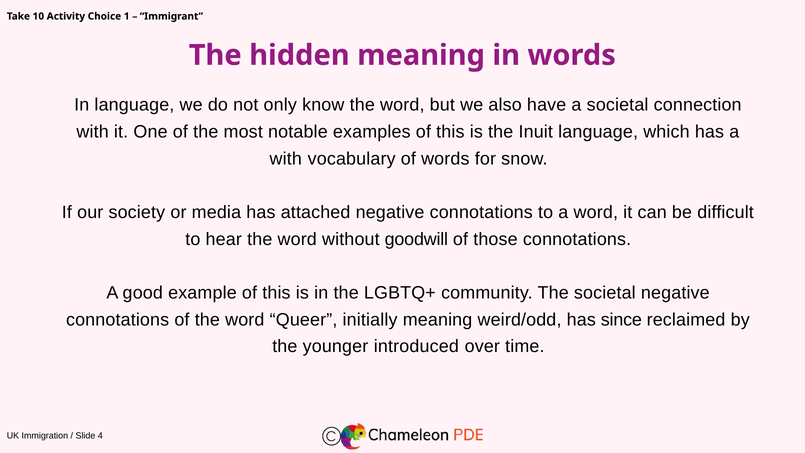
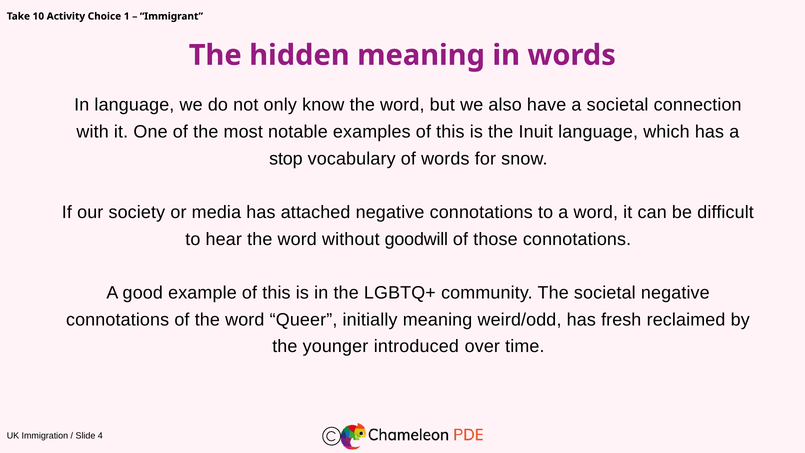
with at (286, 159): with -> stop
since: since -> fresh
